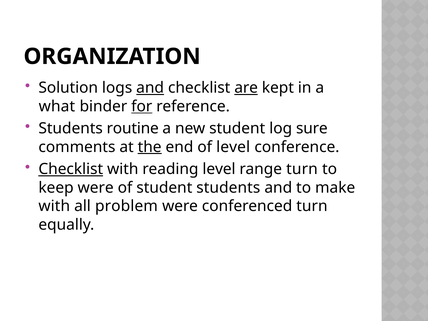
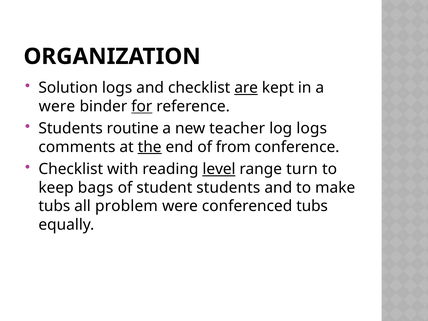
and at (150, 88) underline: present -> none
what at (57, 106): what -> were
new student: student -> teacher
log sure: sure -> logs
of level: level -> from
Checklist at (71, 169) underline: present -> none
level at (219, 169) underline: none -> present
keep were: were -> bags
with at (54, 206): with -> tubs
conferenced turn: turn -> tubs
